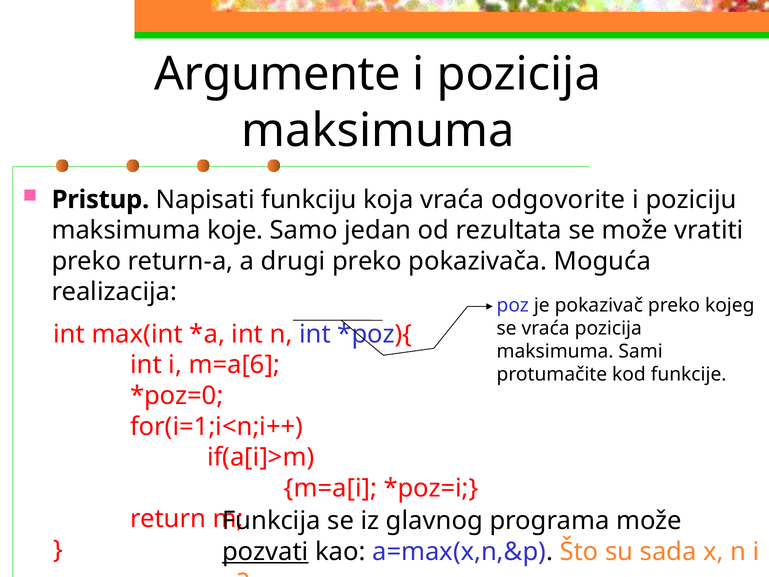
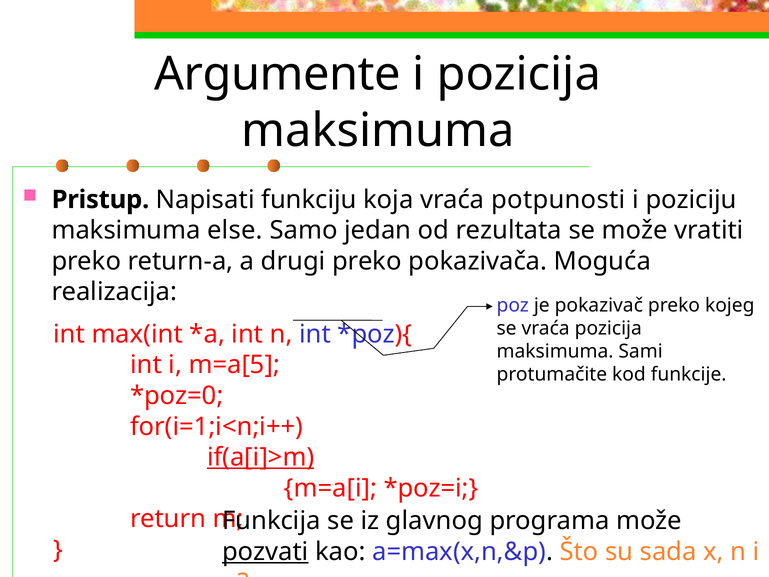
odgovorite: odgovorite -> potpunosti
koje: koje -> else
m=a[6: m=a[6 -> m=a[5
if(a[i]>m underline: none -> present
